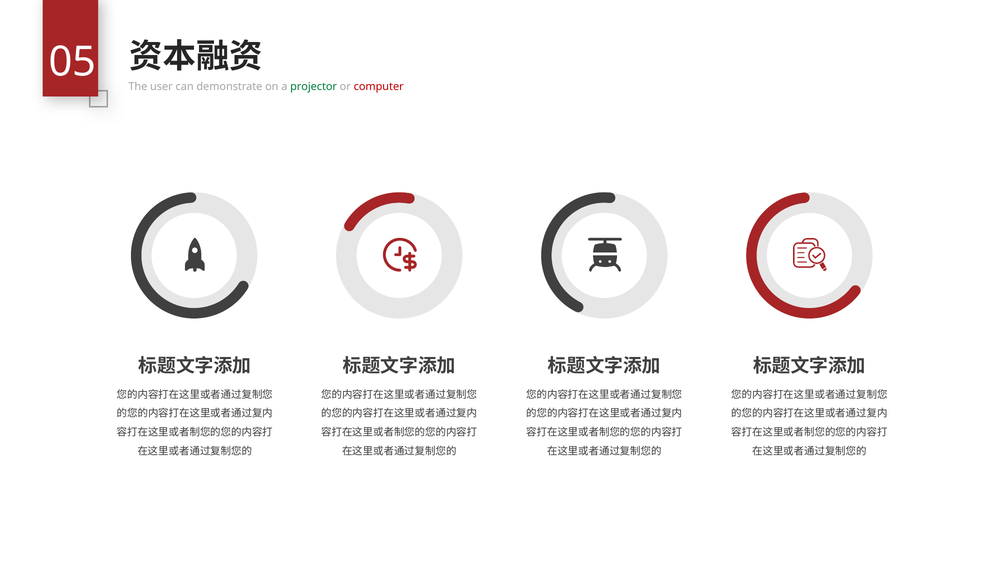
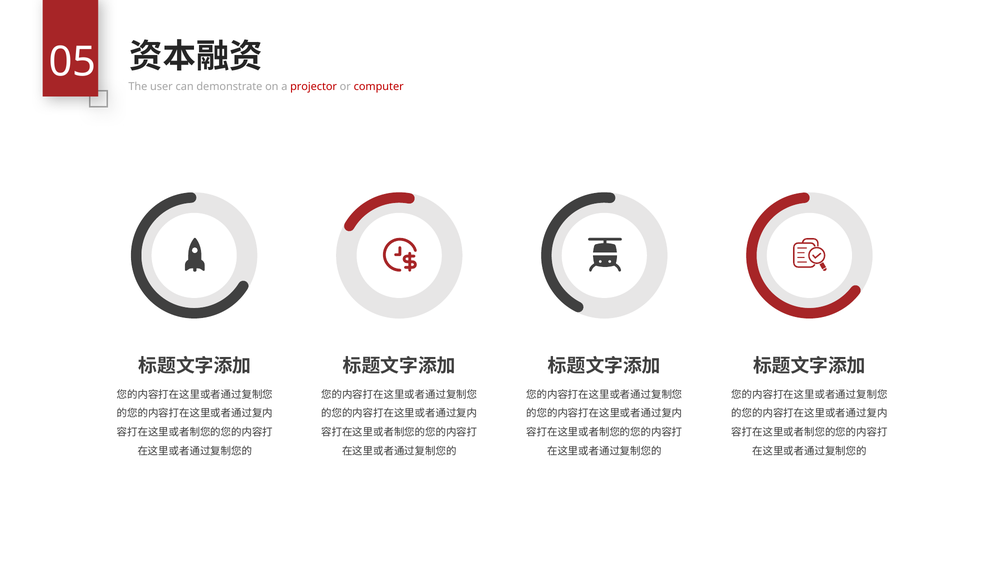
projector colour: green -> red
